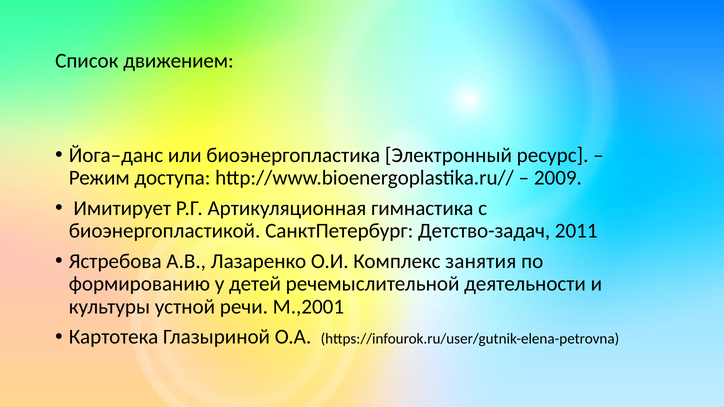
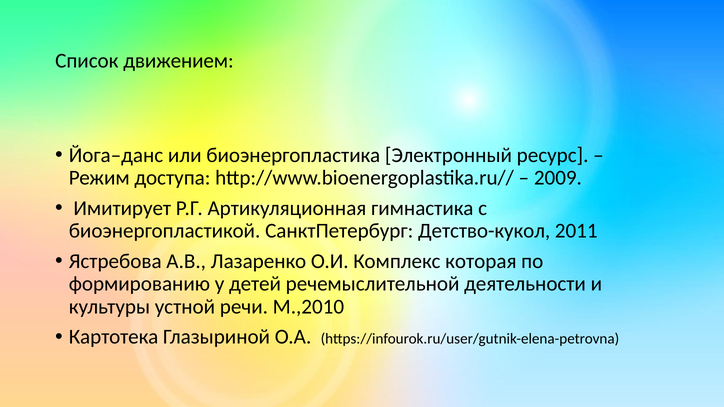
Детство-задач: Детство-задач -> Детство-кукол
занятия: занятия -> которая
М.,2001: М.,2001 -> М.,2010
